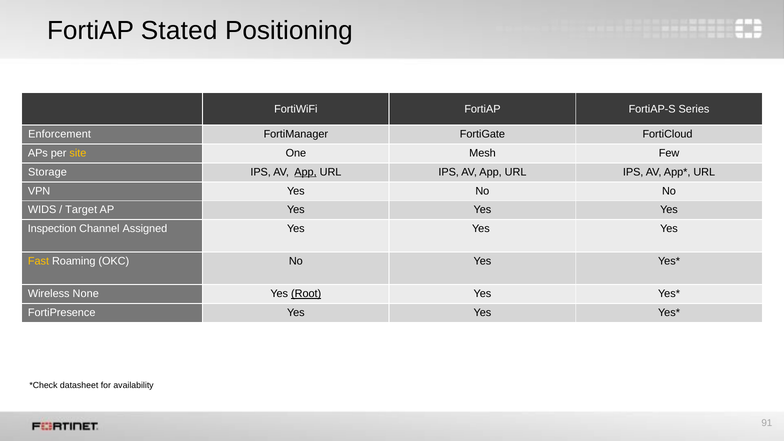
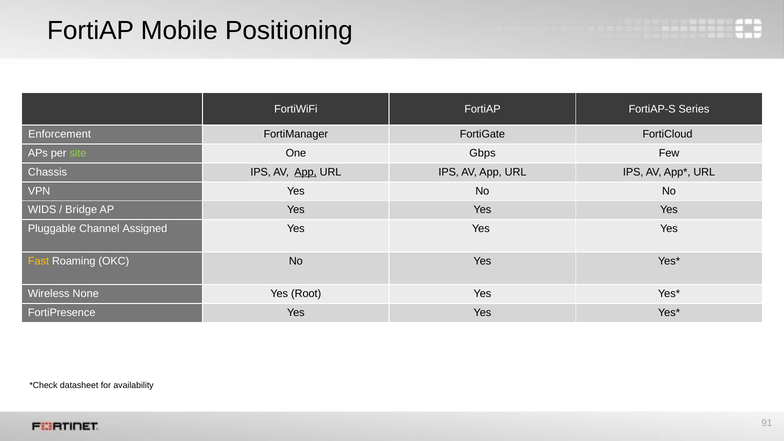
Stated: Stated -> Mobile
site colour: yellow -> light green
Mesh: Mesh -> Gbps
Storage: Storage -> Chassis
Target: Target -> Bridge
Inspection: Inspection -> Pluggable
Root underline: present -> none
